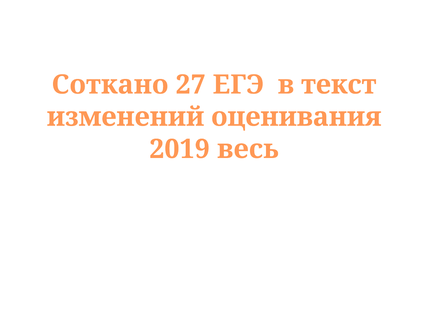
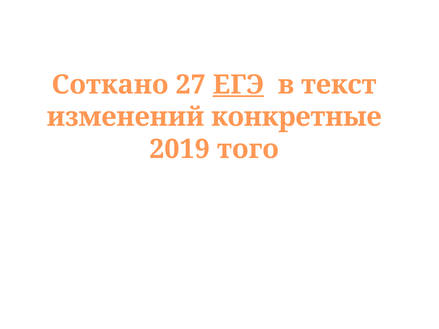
ЕГЭ underline: none -> present
оценивания: оценивания -> конкретные
весь: весь -> того
